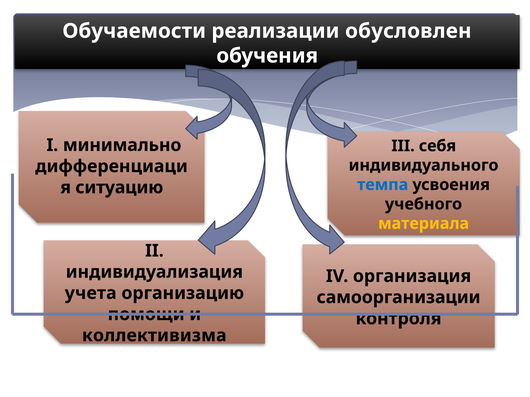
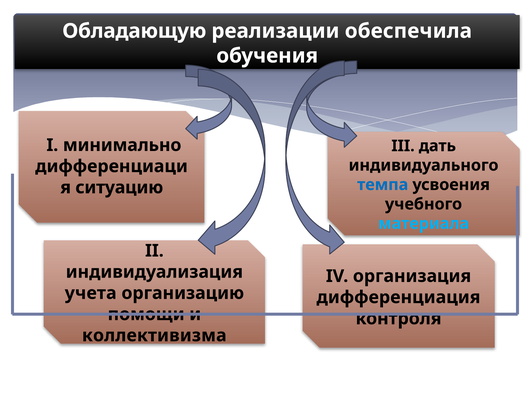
Обучаемости: Обучаемости -> Обладающую
обусловлен: обусловлен -> обеспечила
себя: себя -> дать
материала colour: yellow -> light blue
самоорганизации: самоорганизации -> дифференциация
